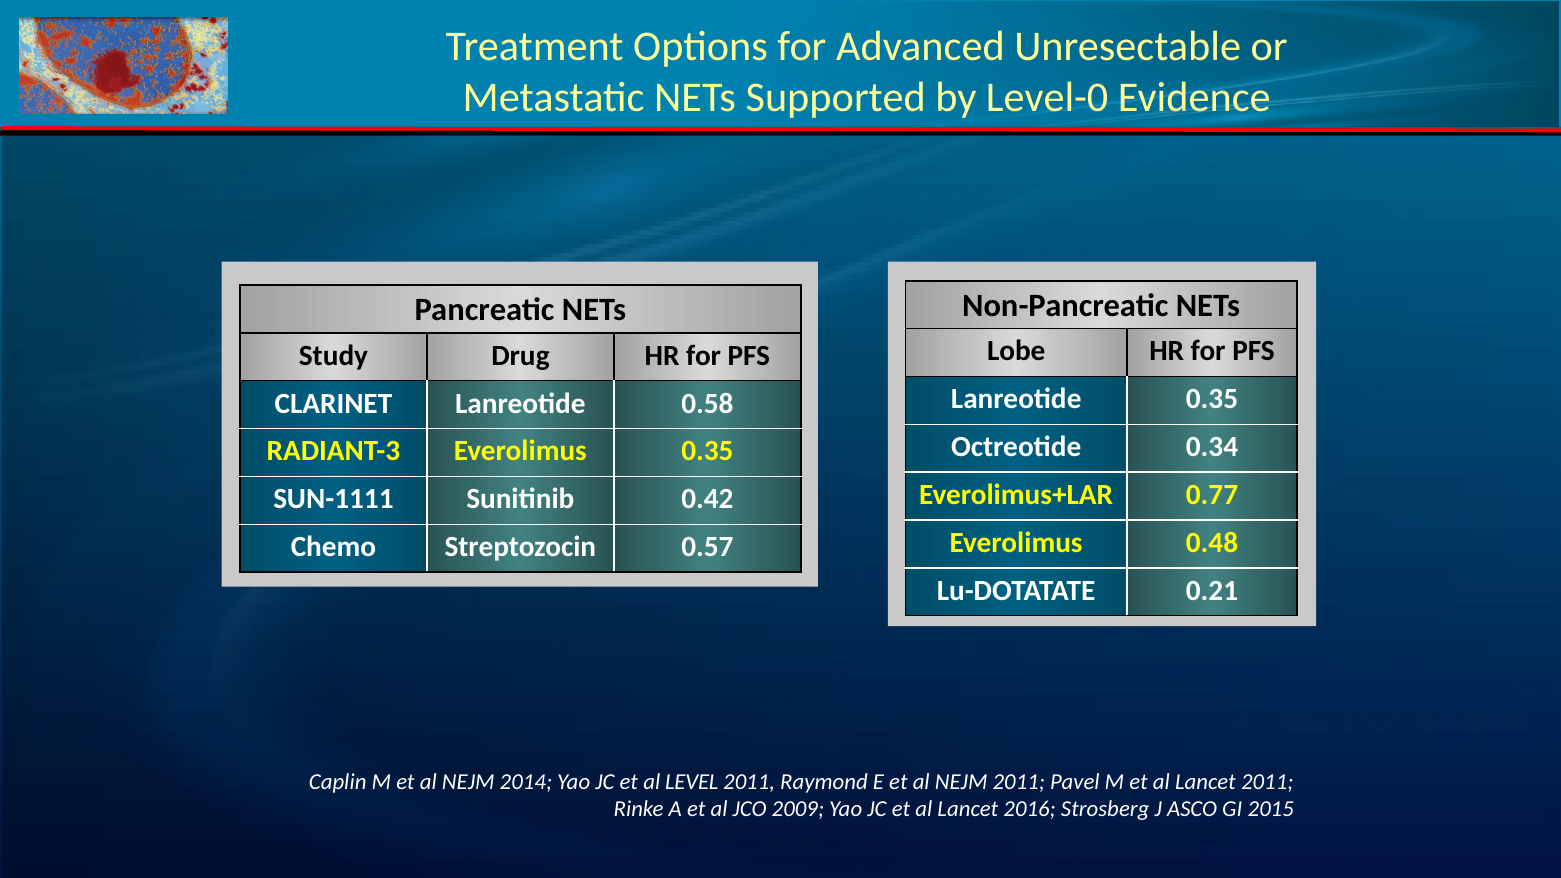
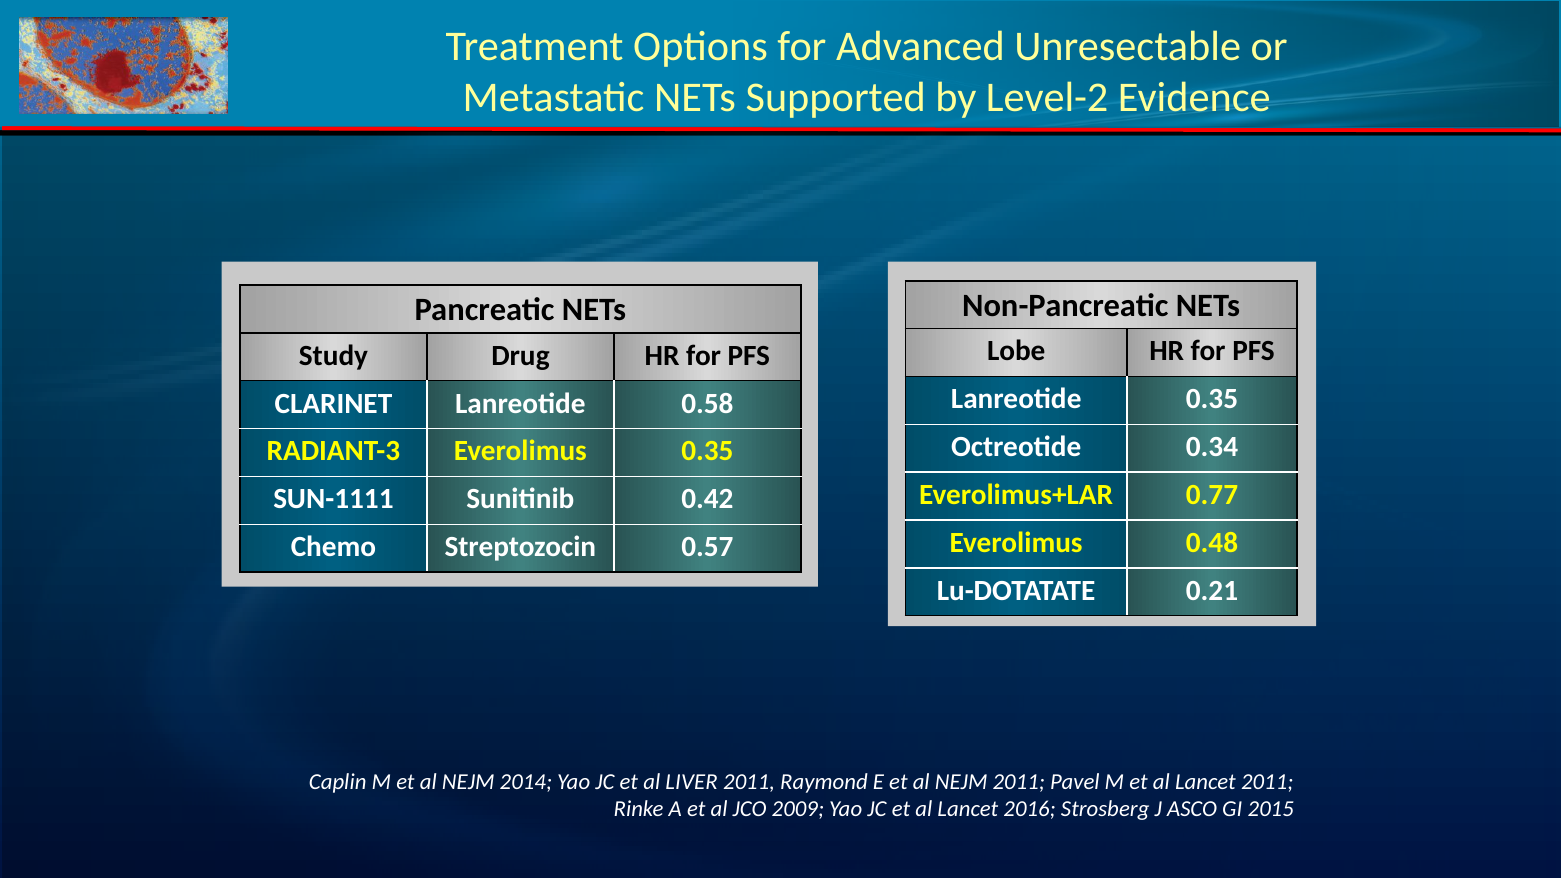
Level-0: Level-0 -> Level-2
LEVEL: LEVEL -> LIVER
